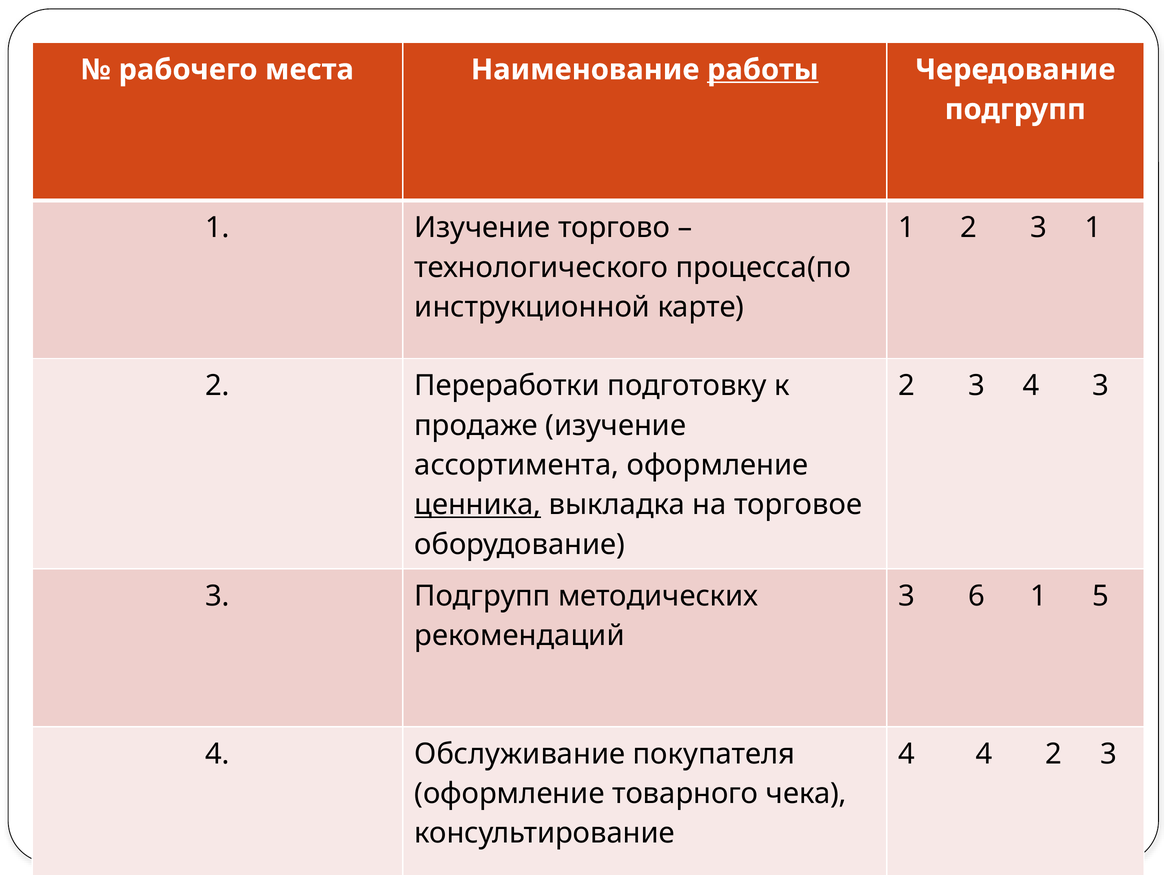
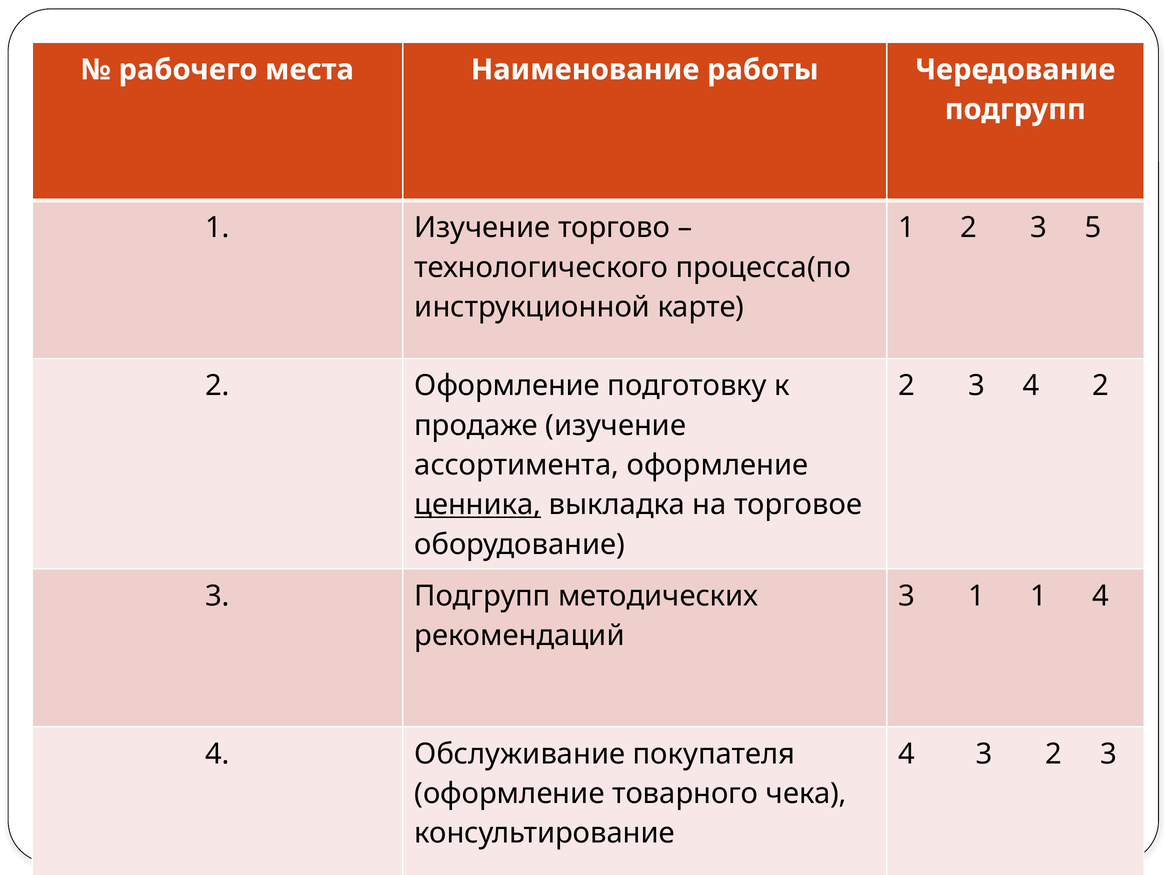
работы underline: present -> none
3 1: 1 -> 5
2 Переработки: Переработки -> Оформление
4 3: 3 -> 2
3 6: 6 -> 1
1 5: 5 -> 4
4 4: 4 -> 3
